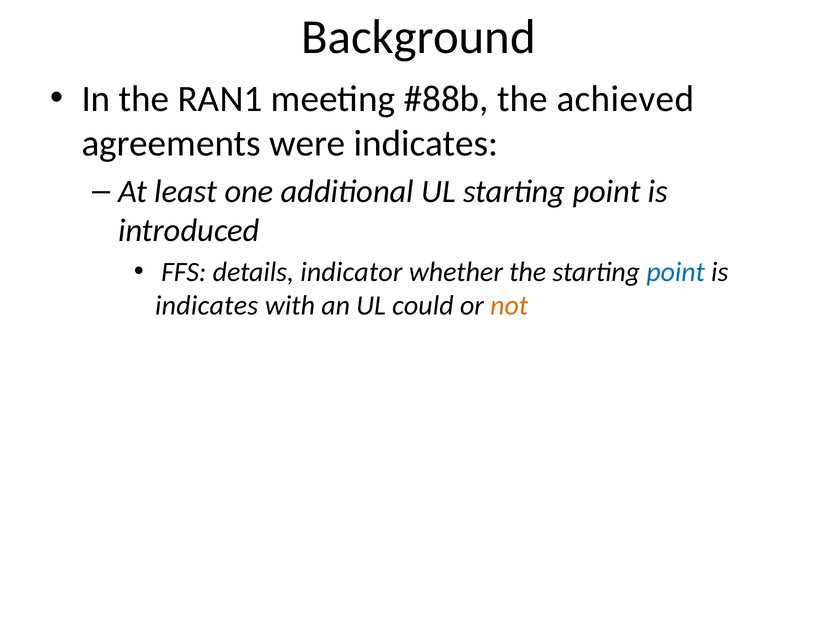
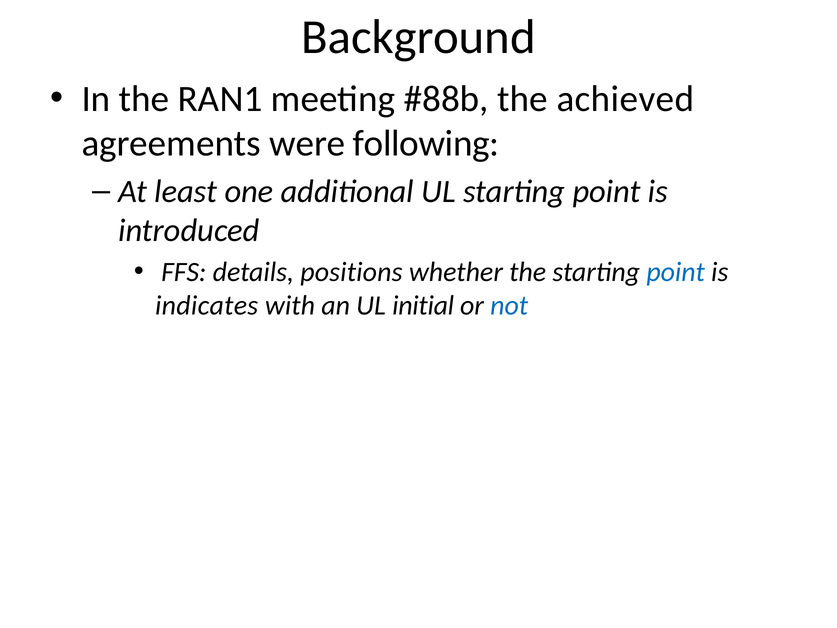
were indicates: indicates -> following
indicator: indicator -> positions
could: could -> initial
not colour: orange -> blue
